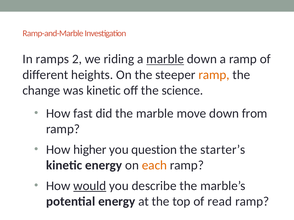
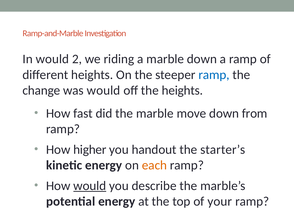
In ramps: ramps -> would
marble at (165, 59) underline: present -> none
ramp at (214, 75) colour: orange -> blue
was kinetic: kinetic -> would
the science: science -> heights
question: question -> handout
read: read -> your
